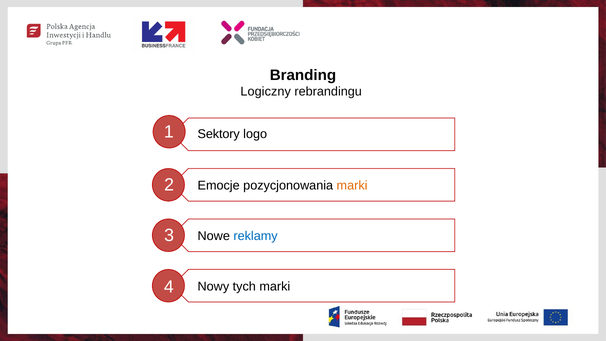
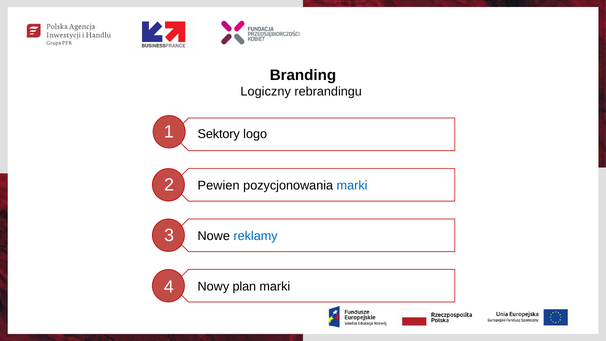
Emocje: Emocje -> Pewien
marki at (352, 186) colour: orange -> blue
tych: tych -> plan
